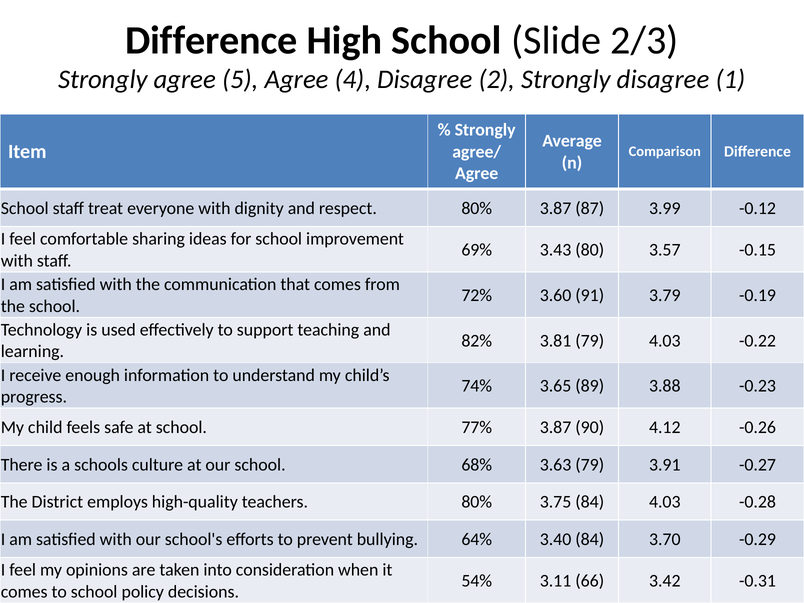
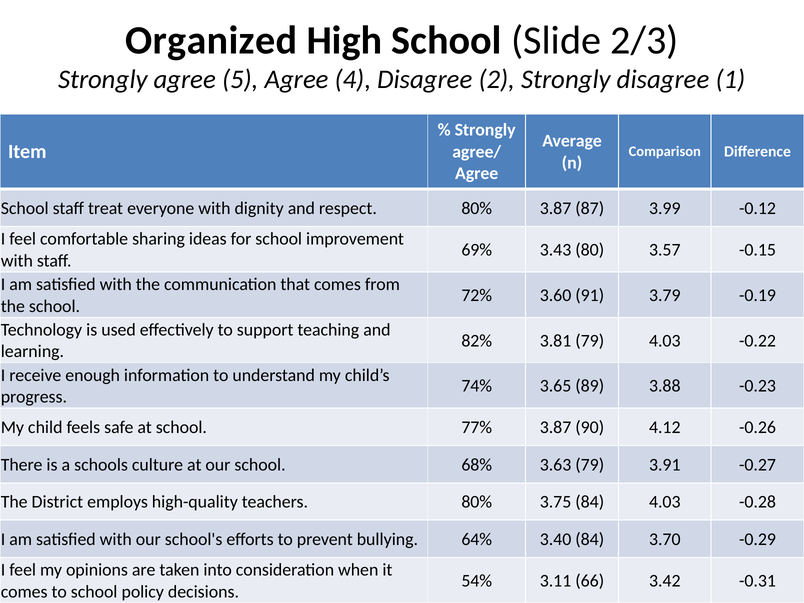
Difference at (211, 40): Difference -> Organized
